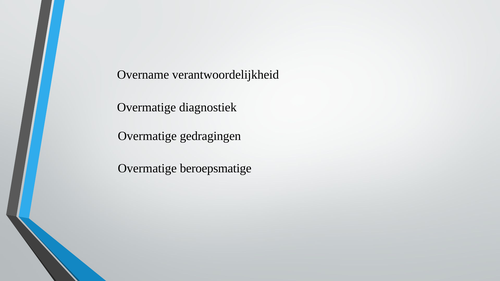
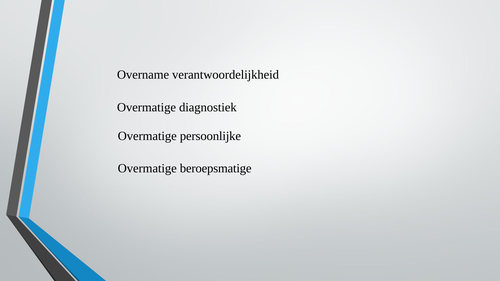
gedragingen: gedragingen -> persoonlijke
